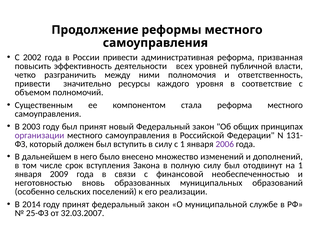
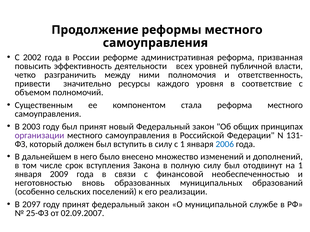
России привести: привести -> реформе
2006 colour: purple -> blue
2014: 2014 -> 2097
32.03.2007: 32.03.2007 -> 02.09.2007
